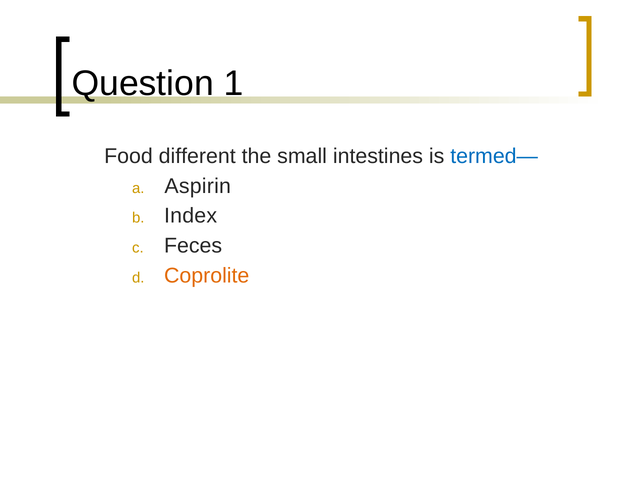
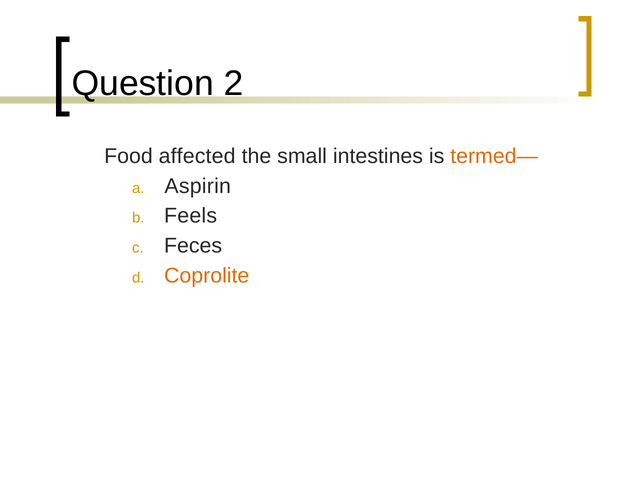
1: 1 -> 2
different: different -> affected
termed— colour: blue -> orange
Index: Index -> Feels
